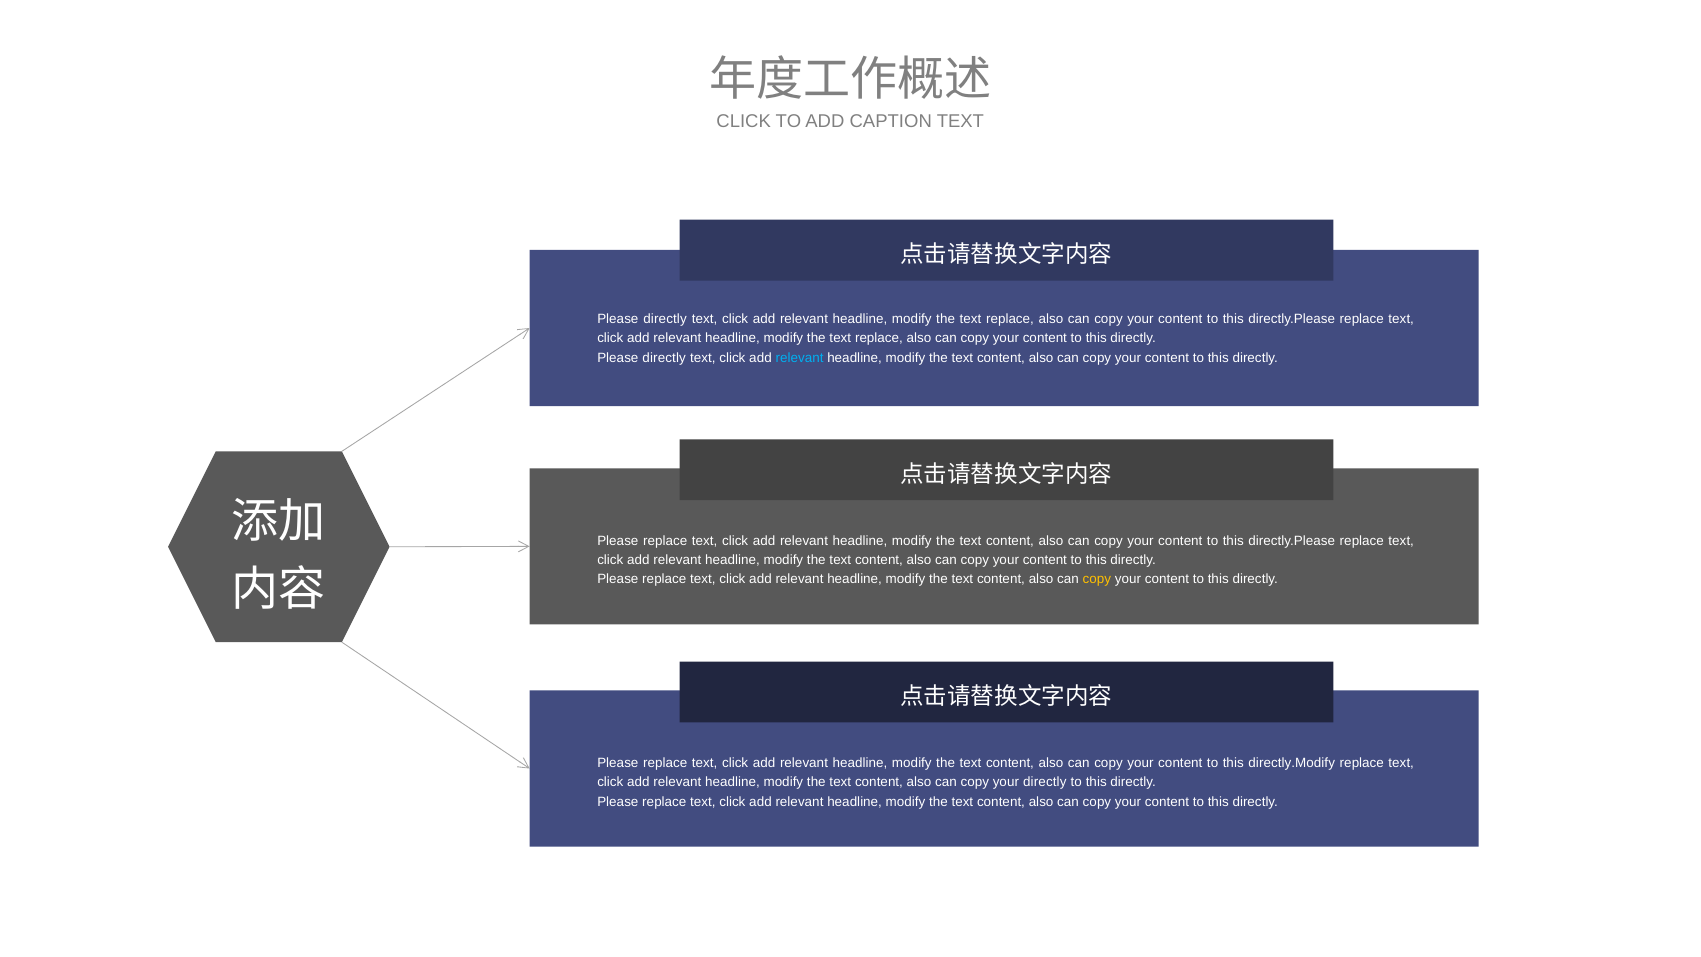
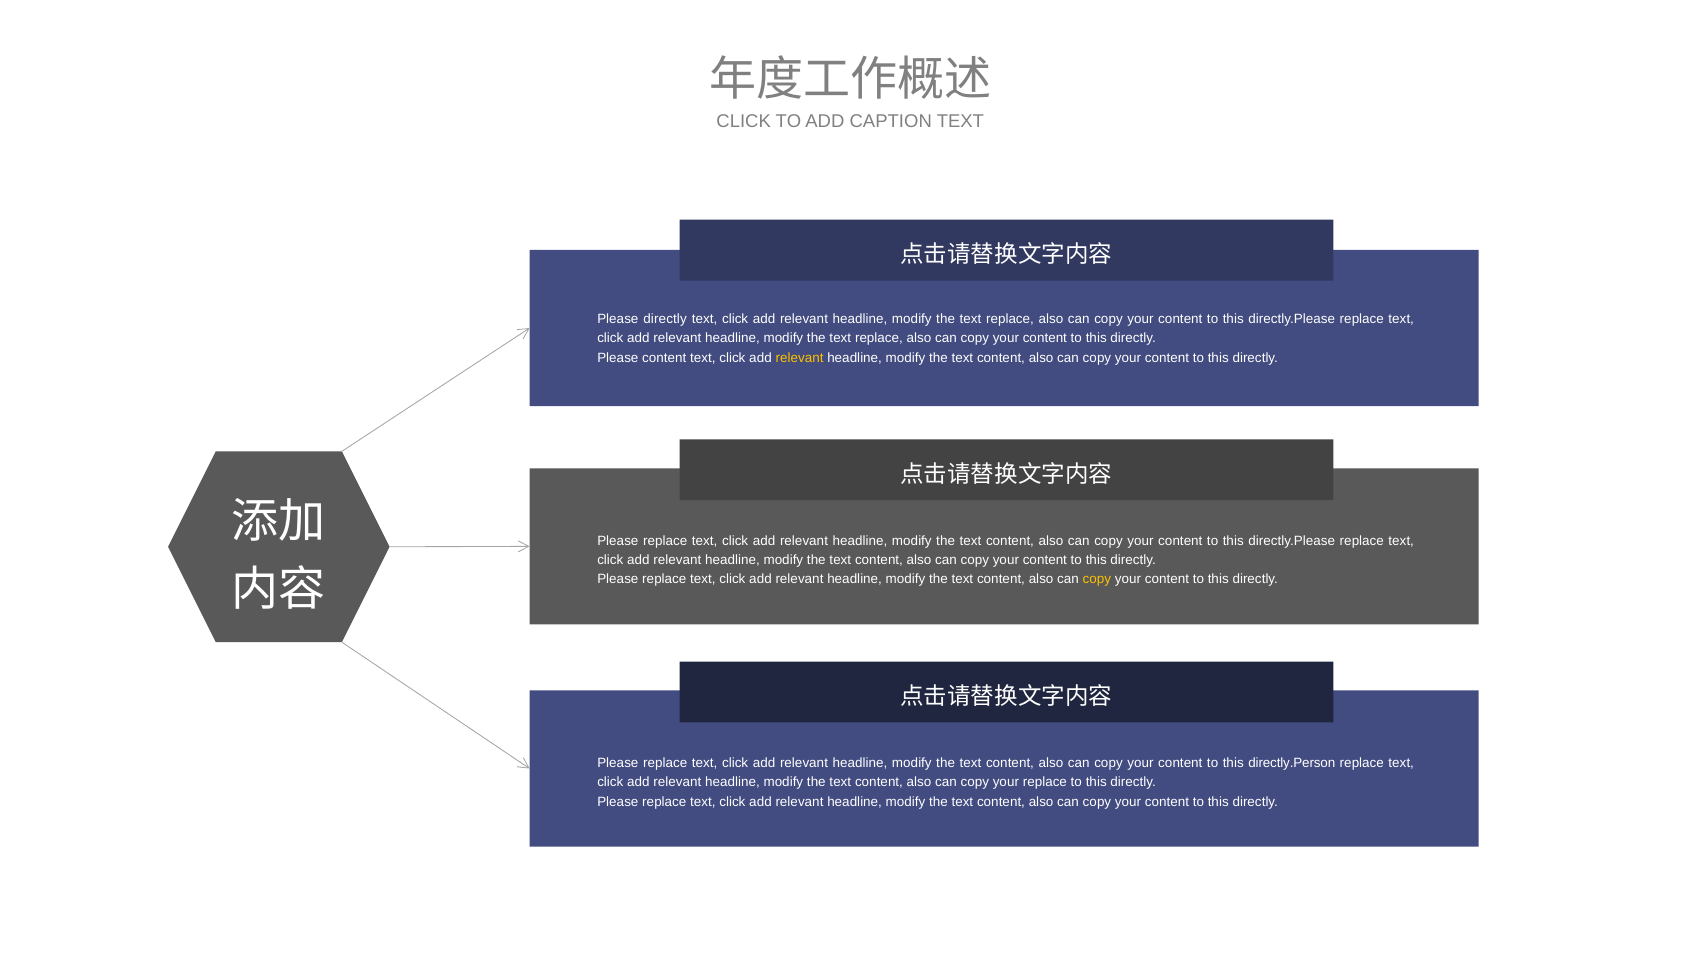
directly at (664, 358): directly -> content
relevant at (800, 358) colour: light blue -> yellow
directly.Modify: directly.Modify -> directly.Person
your directly: directly -> replace
